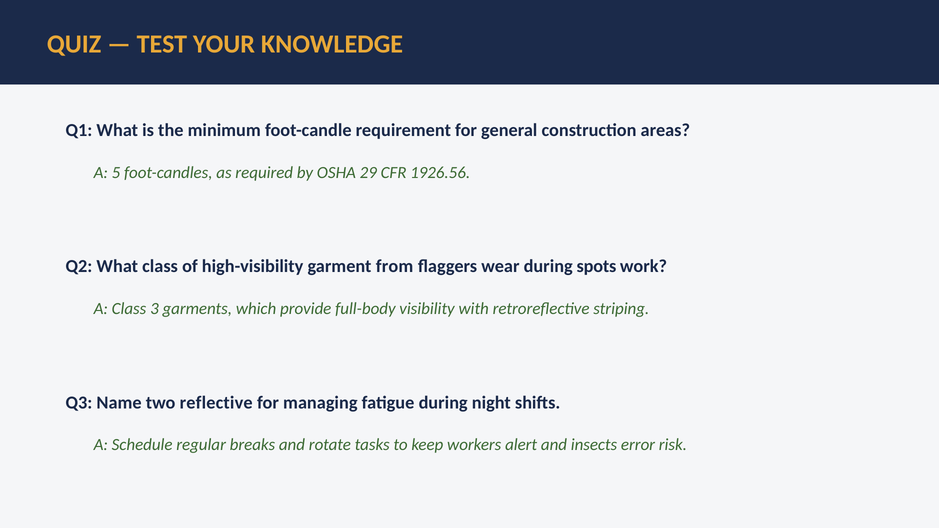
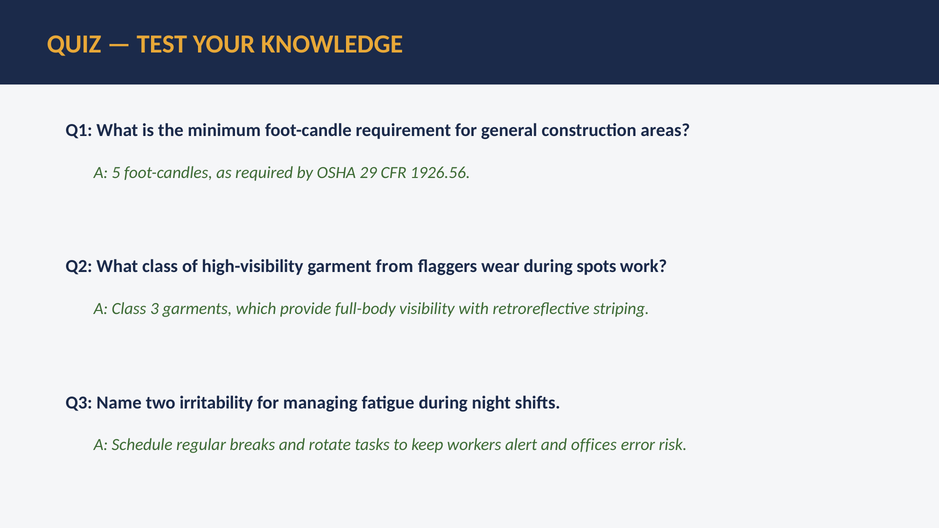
reflective: reflective -> irritability
insects: insects -> offices
